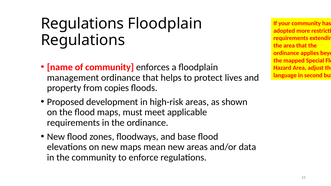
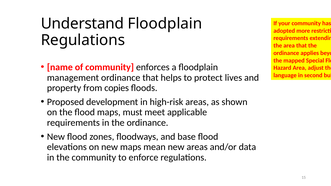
Regulations at (82, 24): Regulations -> Understand
